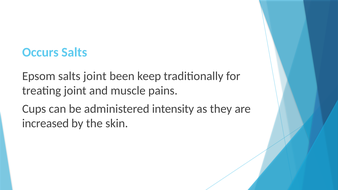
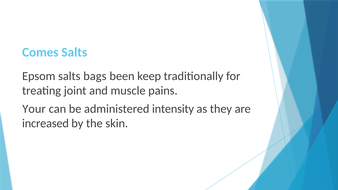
Occurs: Occurs -> Comes
salts joint: joint -> bags
Cups: Cups -> Your
